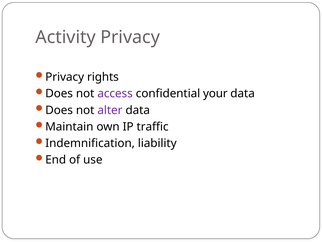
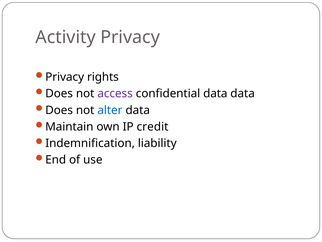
confidential your: your -> data
alter colour: purple -> blue
traffic: traffic -> credit
